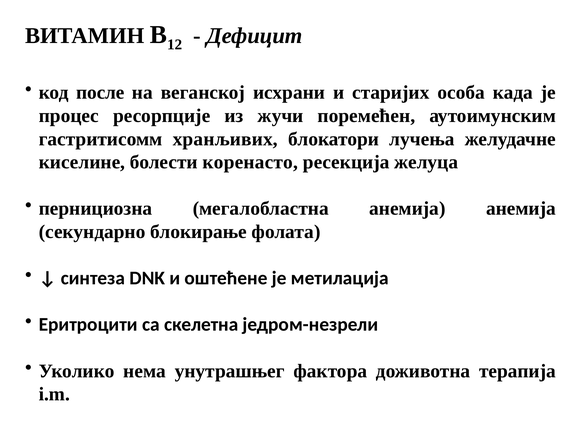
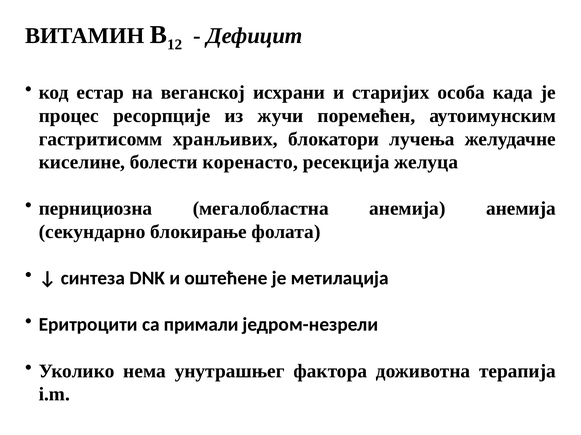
после: после -> естар
скелетна: скелетна -> примали
